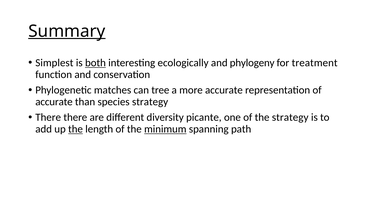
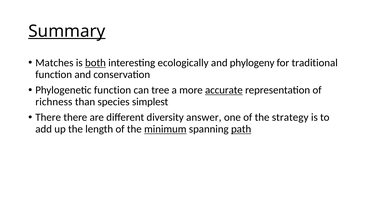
Simplest: Simplest -> Matches
treatment: treatment -> traditional
Phylogenetic matches: matches -> function
accurate at (224, 90) underline: none -> present
accurate at (54, 102): accurate -> richness
species strategy: strategy -> simplest
picante: picante -> answer
the at (75, 129) underline: present -> none
path underline: none -> present
